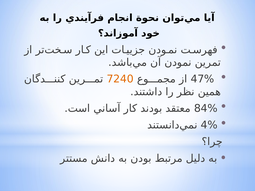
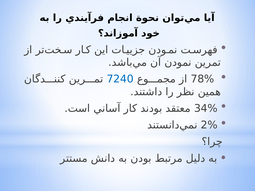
7240 colour: orange -> blue
47%: 47% -> 78%
84%: 84% -> 34%
4%: 4% -> 2%
